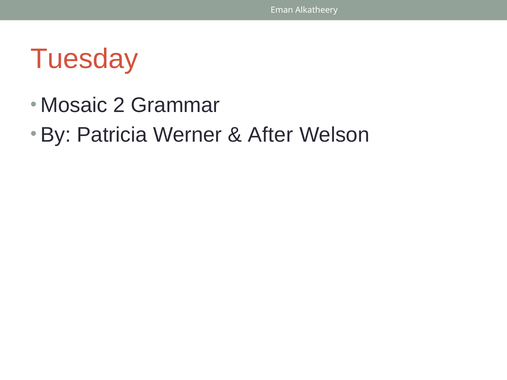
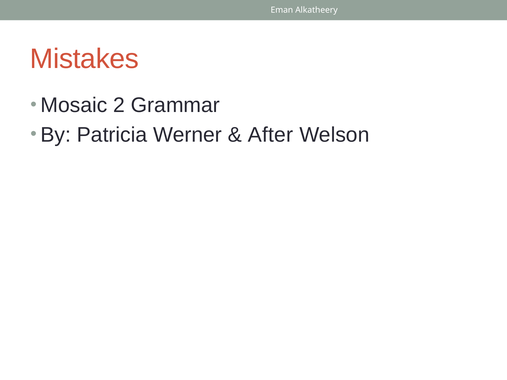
Tuesday: Tuesday -> Mistakes
